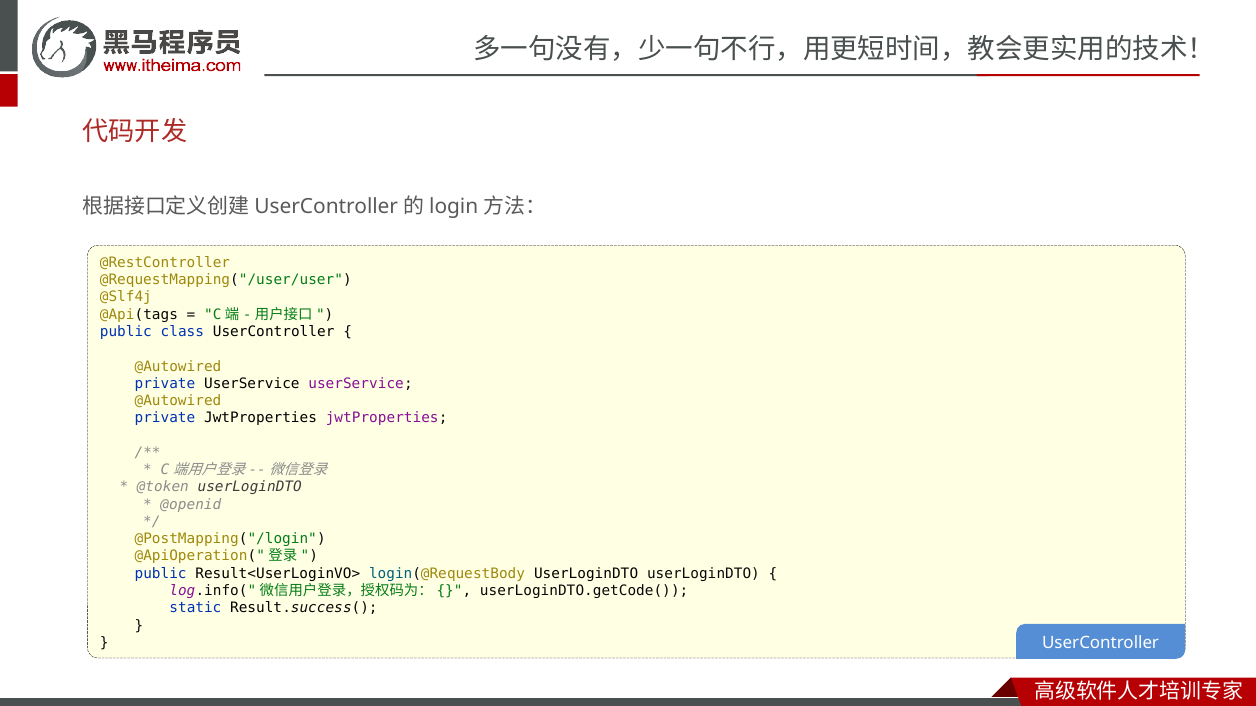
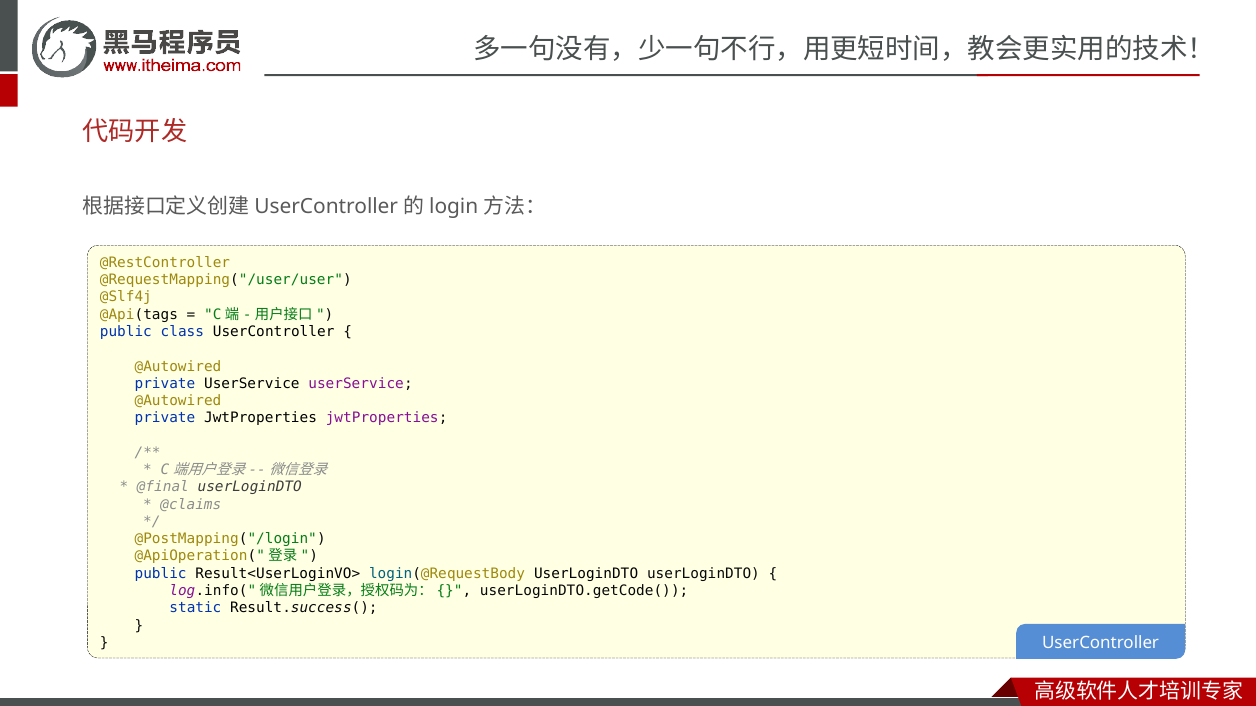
@token: @token -> @final
@openid: @openid -> @claims
